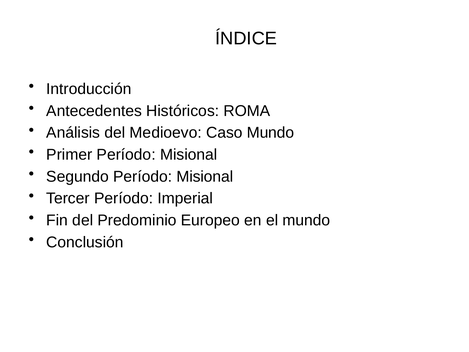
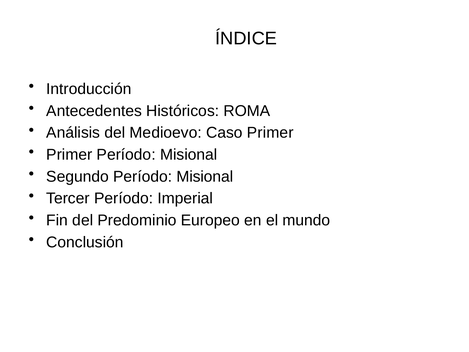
Caso Mundo: Mundo -> Primer
